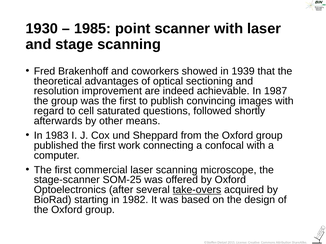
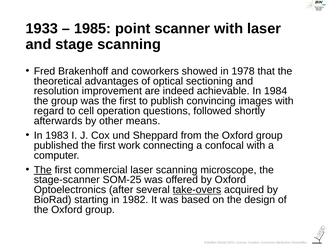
1930: 1930 -> 1933
1939: 1939 -> 1978
1987: 1987 -> 1984
saturated: saturated -> operation
The at (43, 170) underline: none -> present
